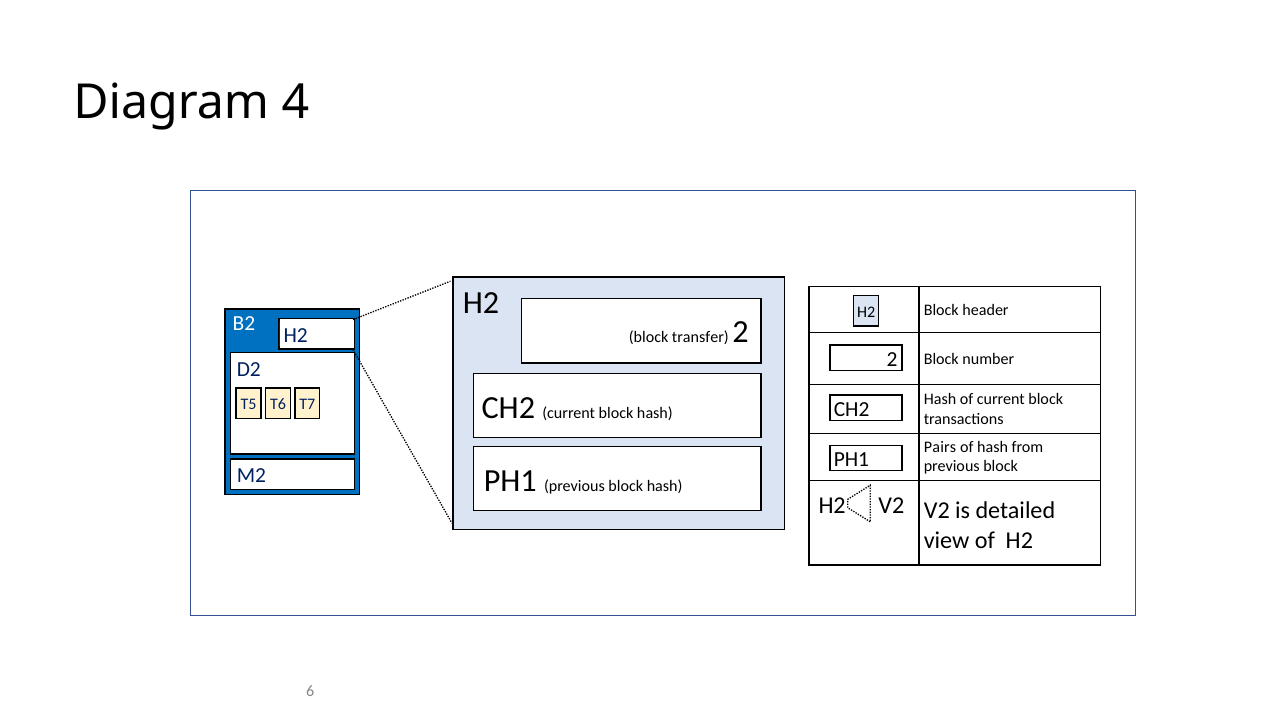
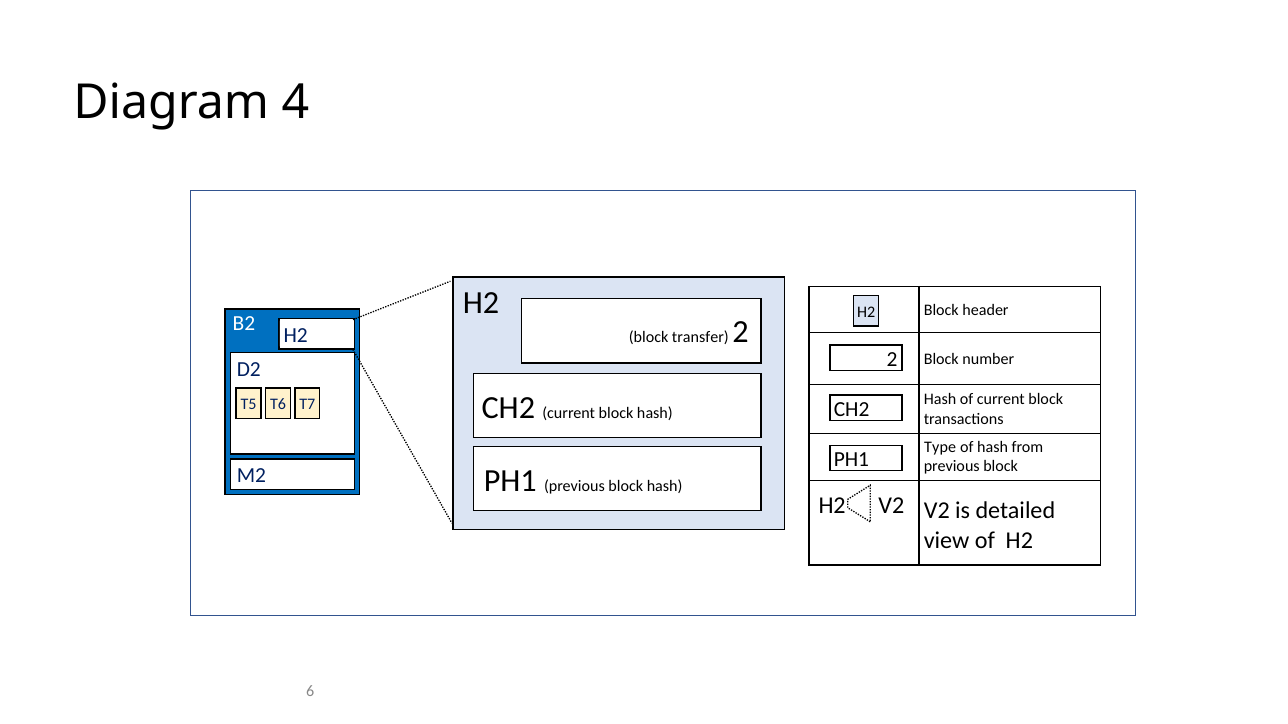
Pairs: Pairs -> Type
